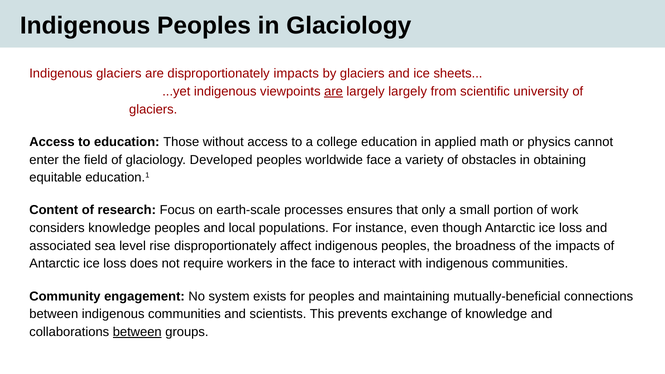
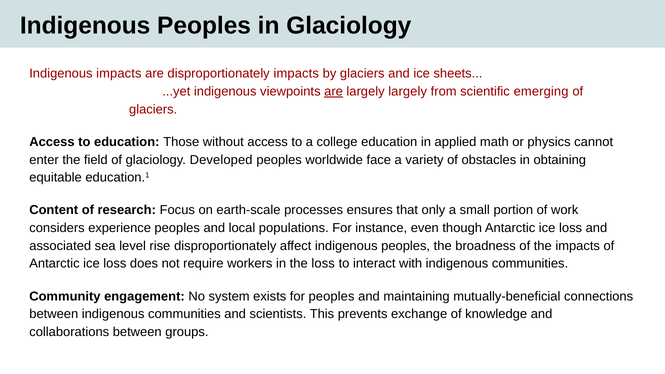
Indigenous glaciers: glaciers -> impacts
university: university -> emerging
considers knowledge: knowledge -> experience
the face: face -> loss
between at (137, 332) underline: present -> none
